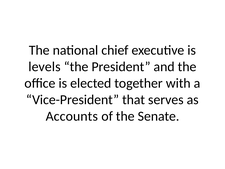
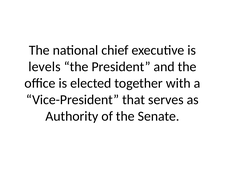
Accounts: Accounts -> Authority
